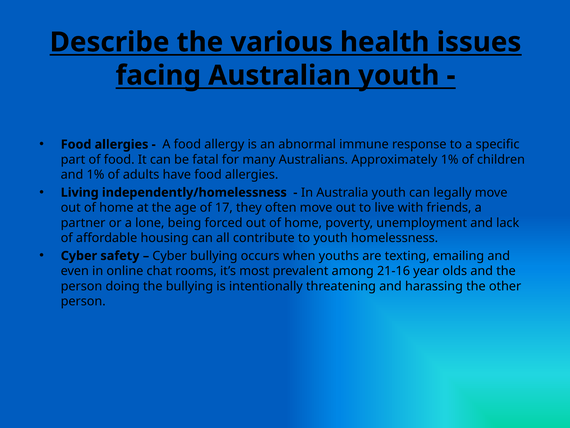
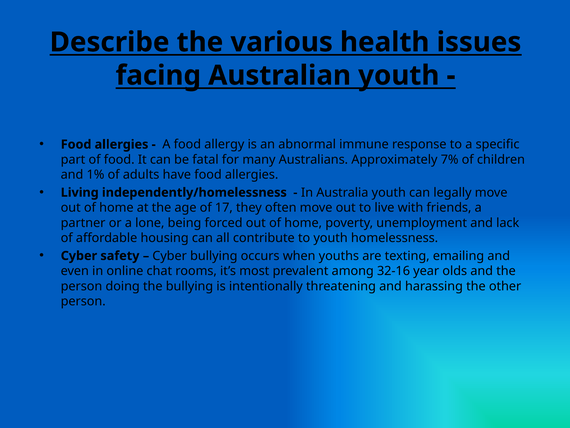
Approximately 1%: 1% -> 7%
21-16: 21-16 -> 32-16
